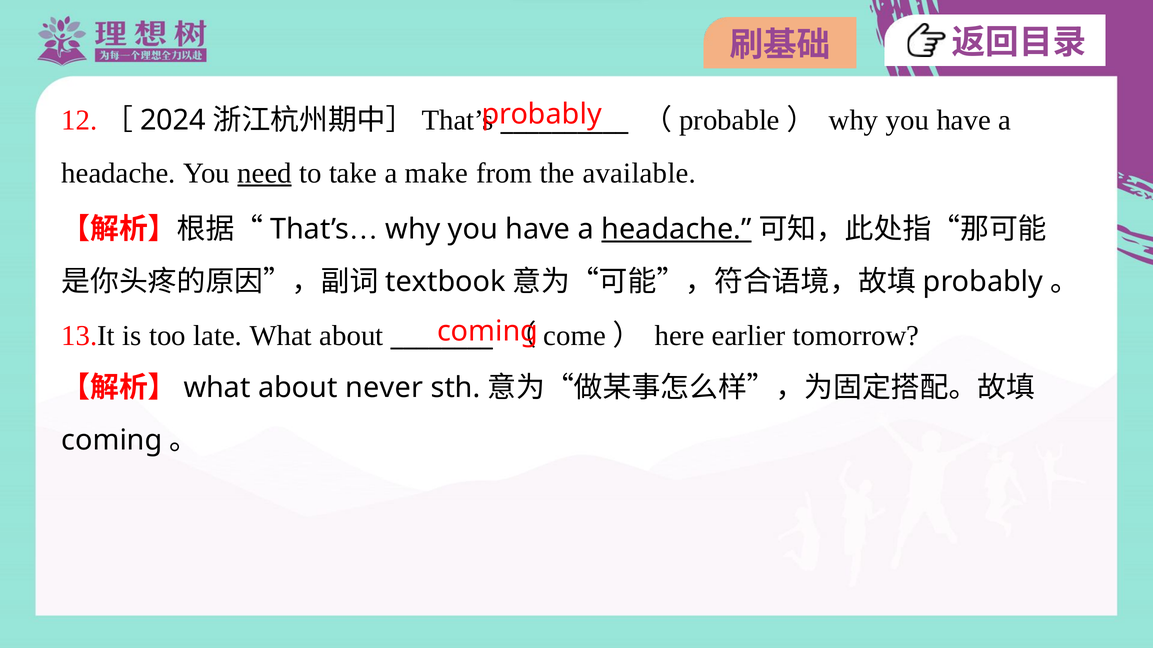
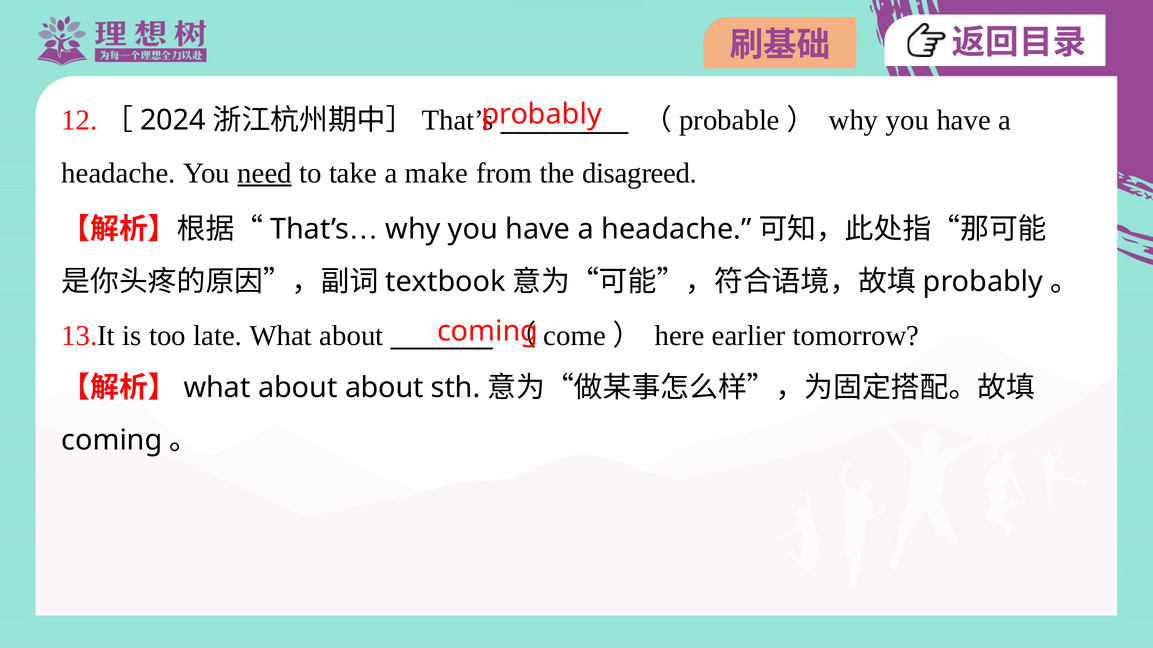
available: available -> disagreed
headache at (676, 229) underline: present -> none
about never: never -> about
